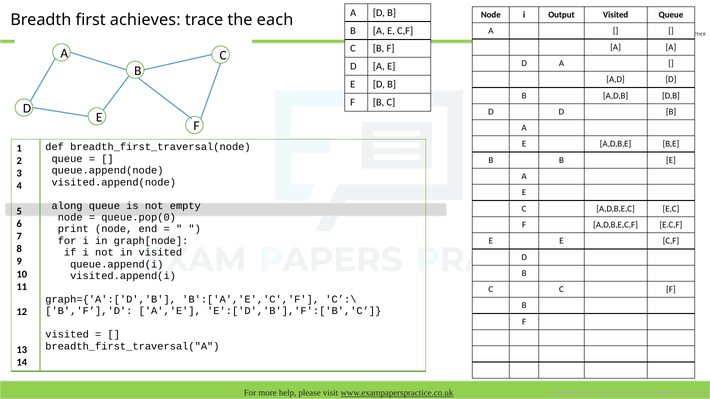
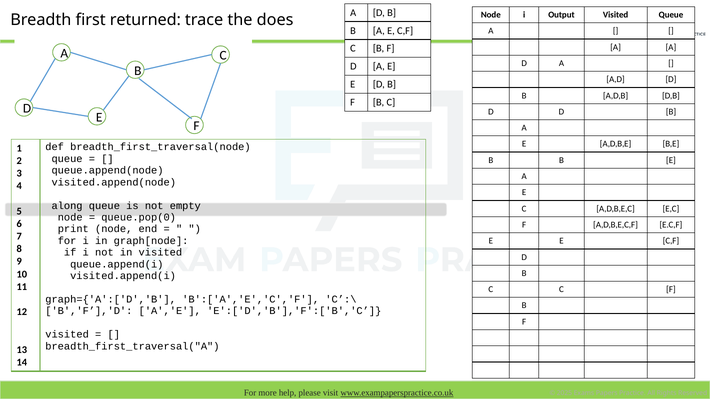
achieves: achieves -> returned
each: each -> does
